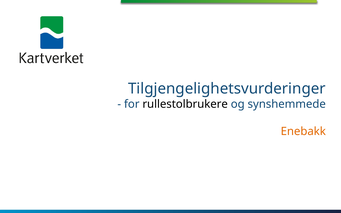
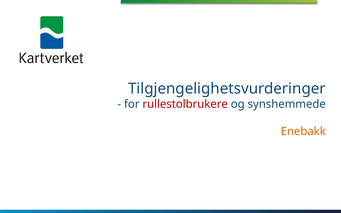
rullestolbrukere colour: black -> red
